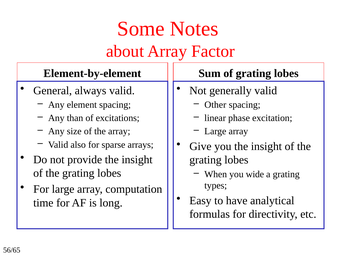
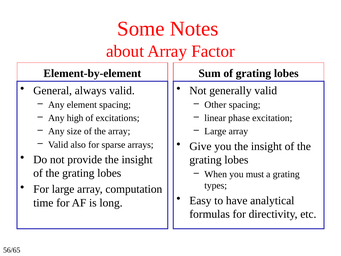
than: than -> high
wide: wide -> must
